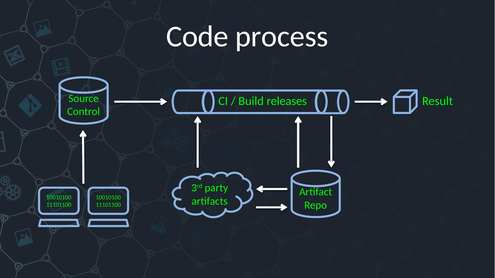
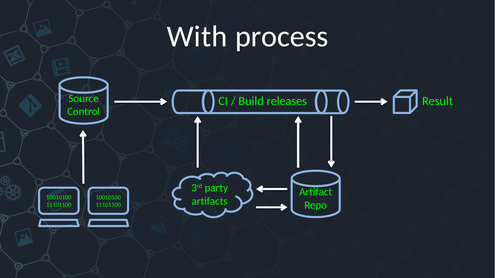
Code: Code -> With
